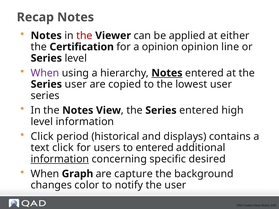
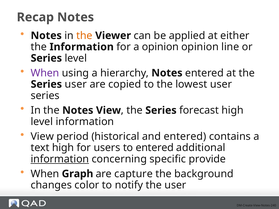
the at (84, 36) colour: red -> orange
the Certification: Certification -> Information
Notes at (167, 73) underline: present -> none
Series entered: entered -> forecast
Click at (42, 137): Click -> View
and displays: displays -> entered
text click: click -> high
desired: desired -> provide
